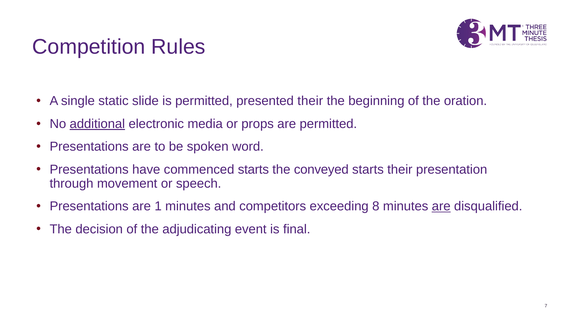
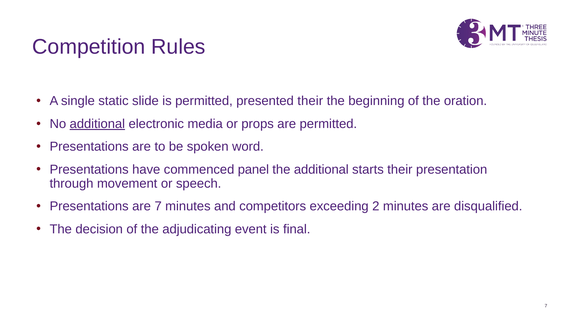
commenced starts: starts -> panel
the conveyed: conveyed -> additional
are 1: 1 -> 7
8: 8 -> 2
are at (441, 207) underline: present -> none
